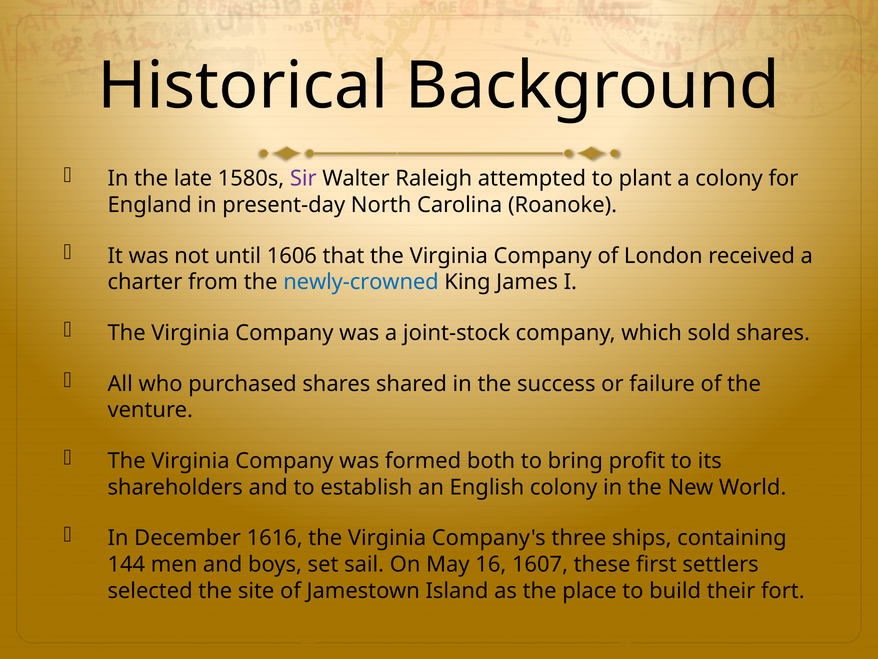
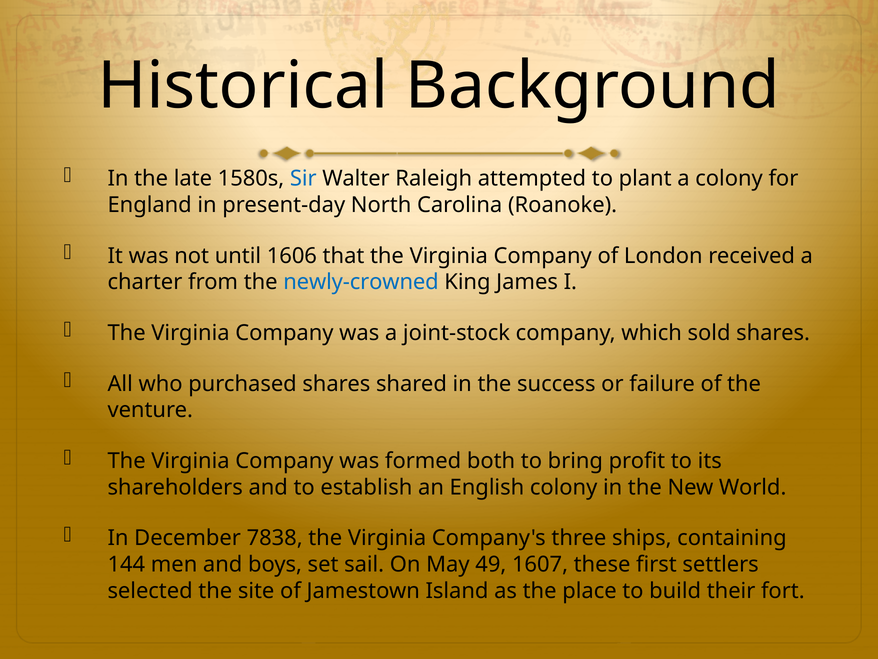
Sir colour: purple -> blue
1616: 1616 -> 7838
16: 16 -> 49
